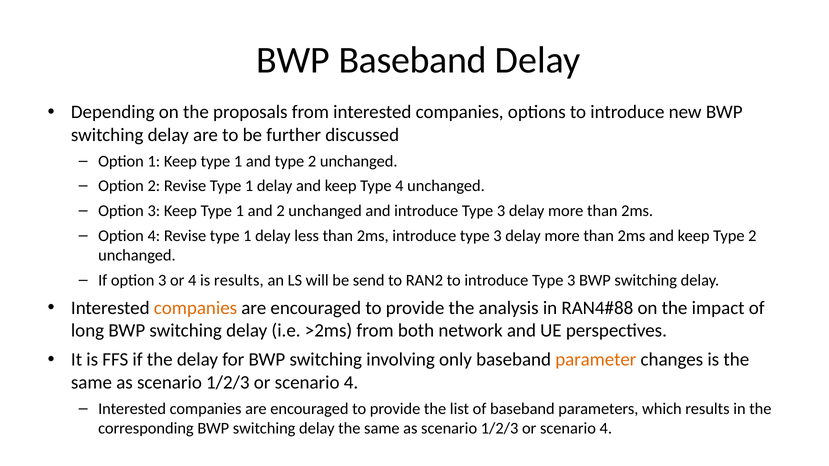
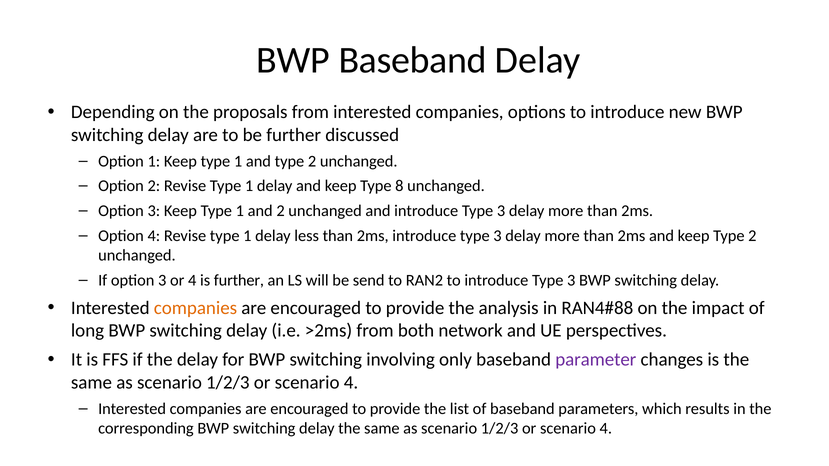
Type 4: 4 -> 8
is results: results -> further
parameter colour: orange -> purple
